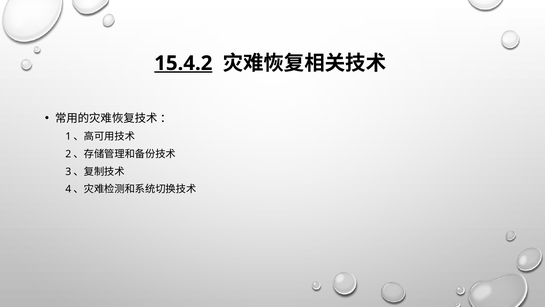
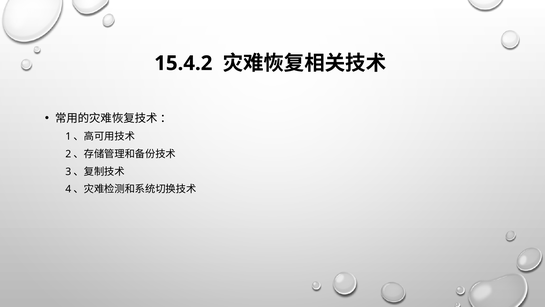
15.4.2 underline: present -> none
